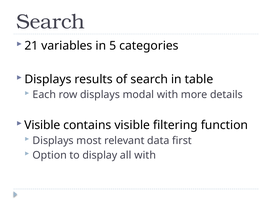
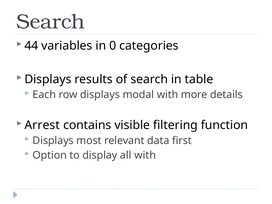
21: 21 -> 44
5: 5 -> 0
Visible at (42, 125): Visible -> Arrest
